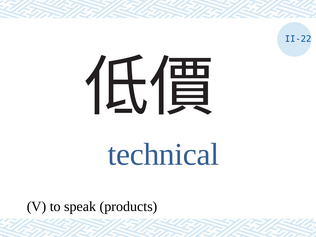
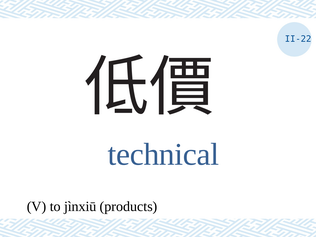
speak: speak -> jìnxiū
